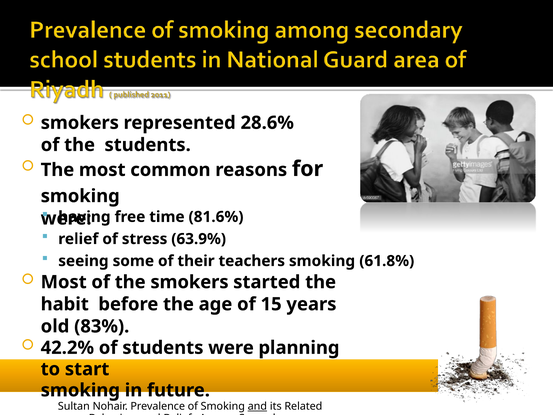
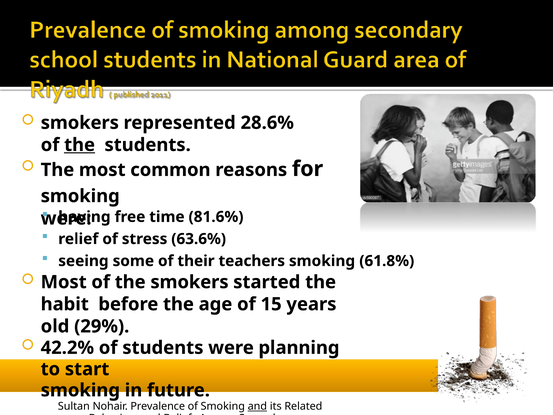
the at (80, 145) underline: none -> present
63.9%: 63.9% -> 63.6%
83%: 83% -> 29%
